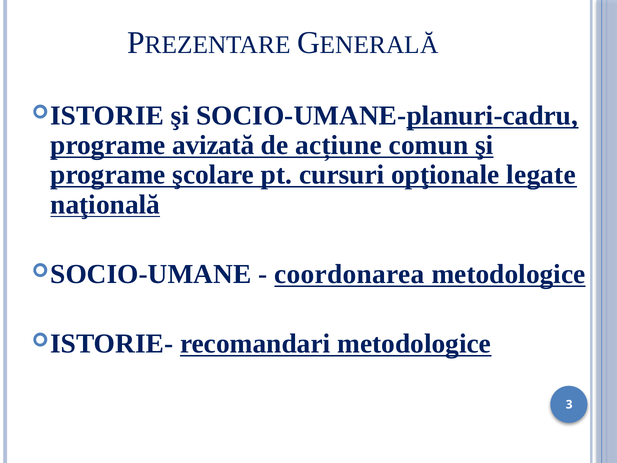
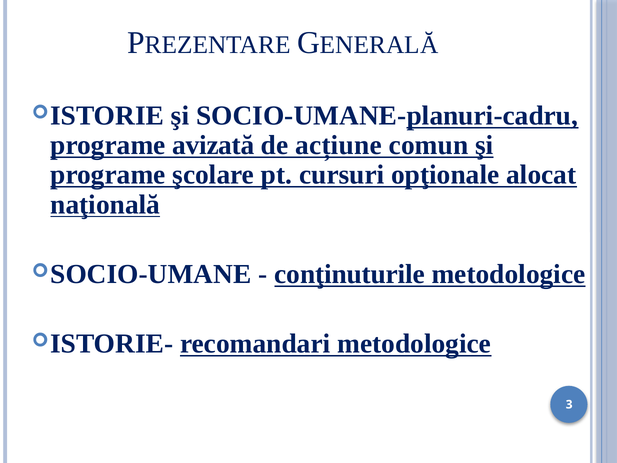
legate: legate -> alocat
coordonarea: coordonarea -> conţinuturile
